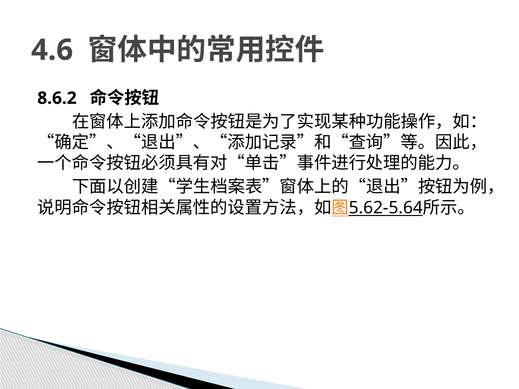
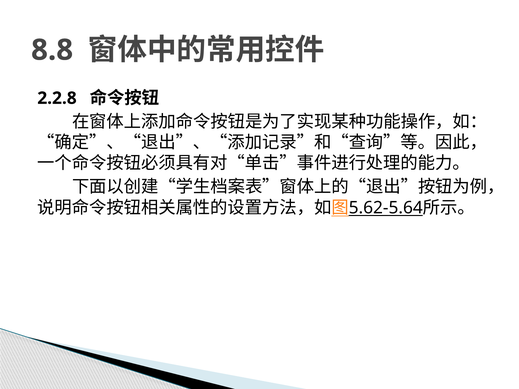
4.6: 4.6 -> 8.8
8.6.2: 8.6.2 -> 2.2.8
